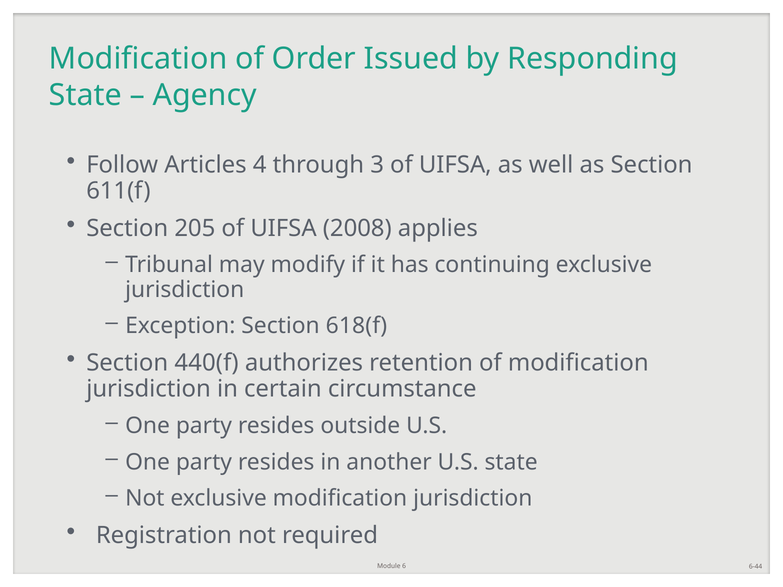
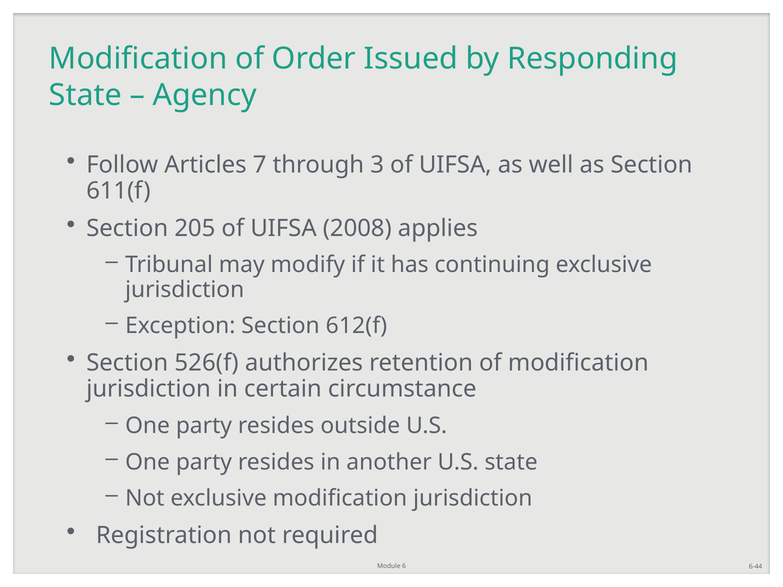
4: 4 -> 7
618(f: 618(f -> 612(f
440(f: 440(f -> 526(f
